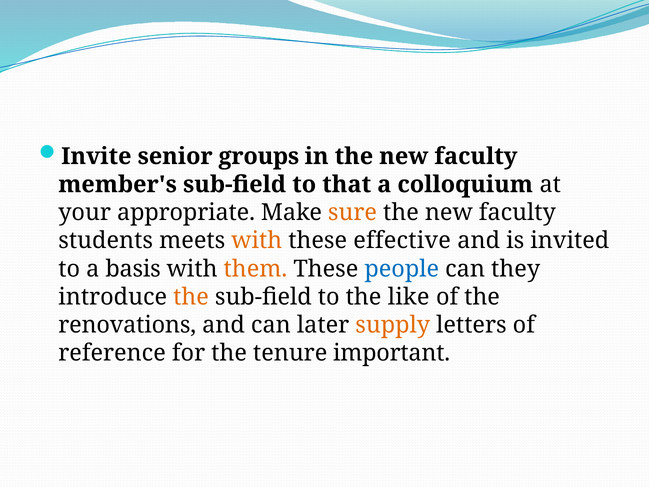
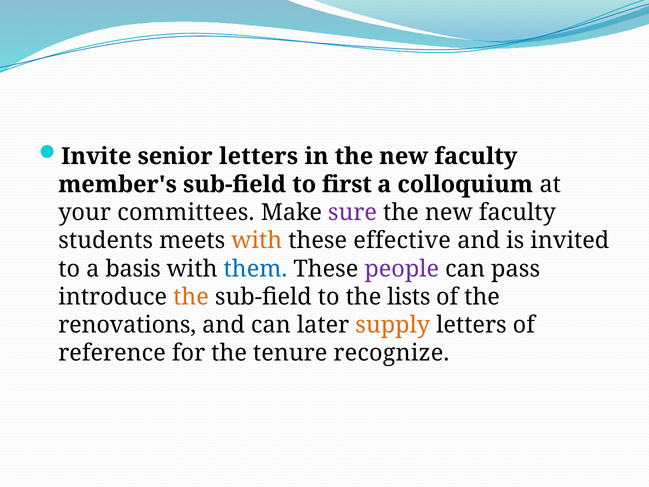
senior groups: groups -> letters
that: that -> first
appropriate: appropriate -> committees
sure colour: orange -> purple
them colour: orange -> blue
people colour: blue -> purple
they: they -> pass
like: like -> lists
important: important -> recognize
